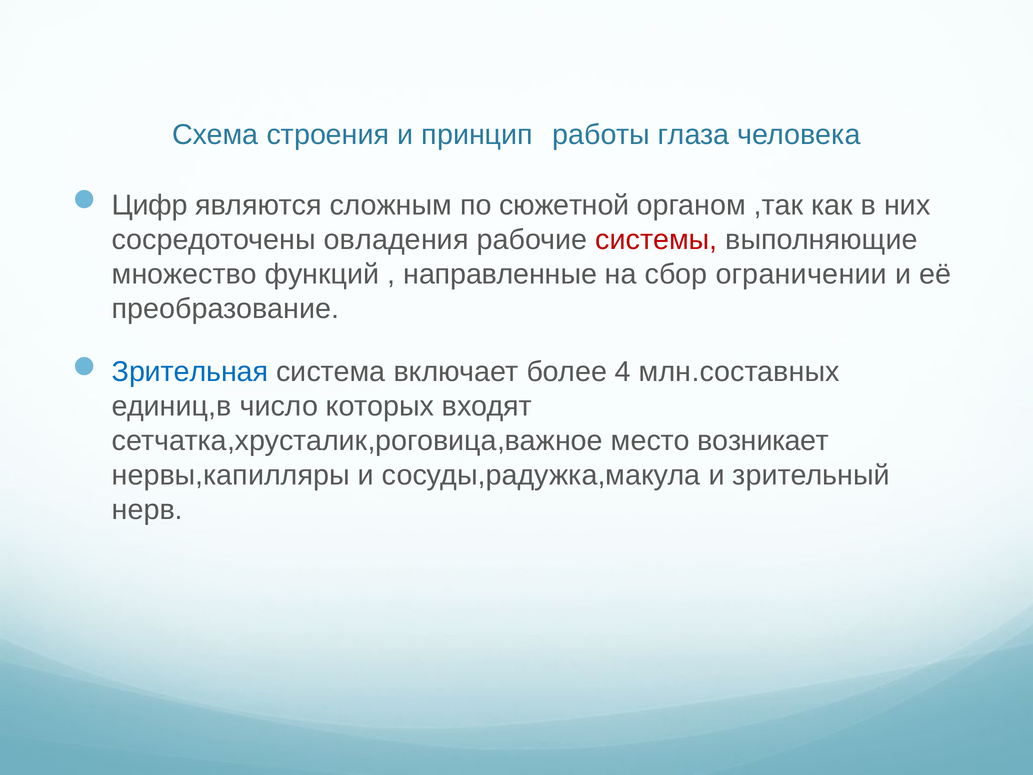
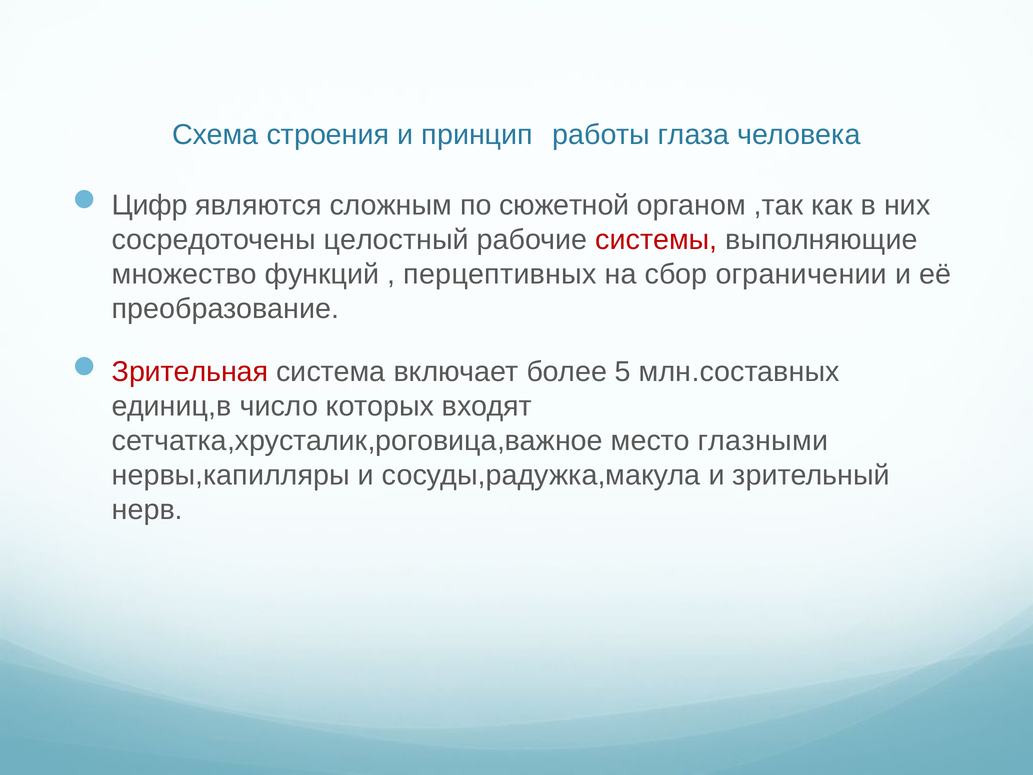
овладения: овладения -> целостный
направленные: направленные -> перцептивных
Зрительная colour: blue -> red
4: 4 -> 5
возникает: возникает -> глазными
